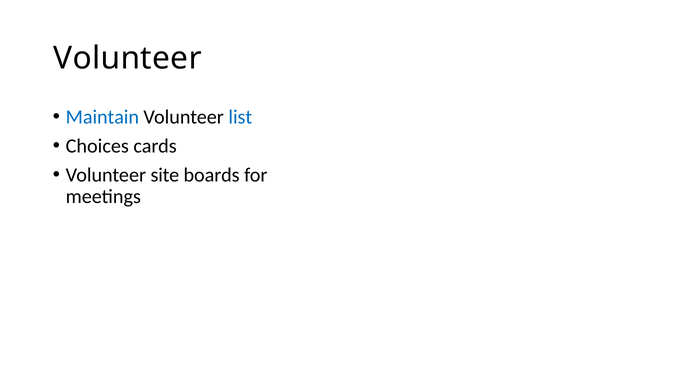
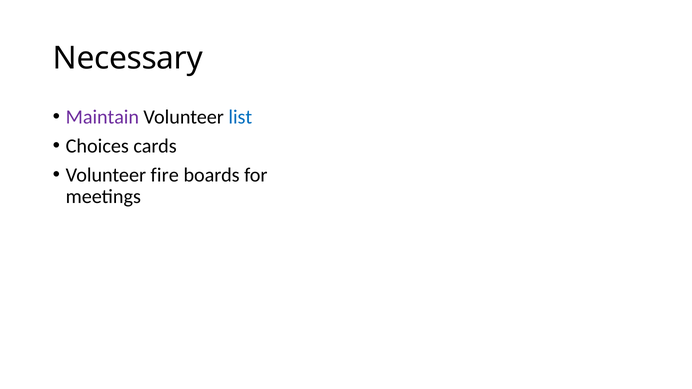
Volunteer at (127, 58): Volunteer -> Necessary
Maintain colour: blue -> purple
site: site -> fire
